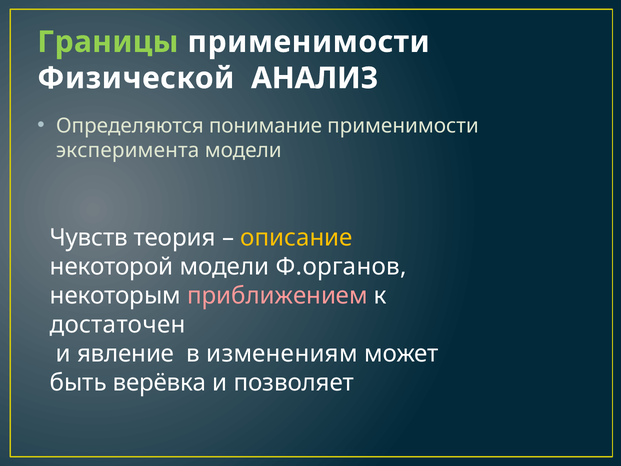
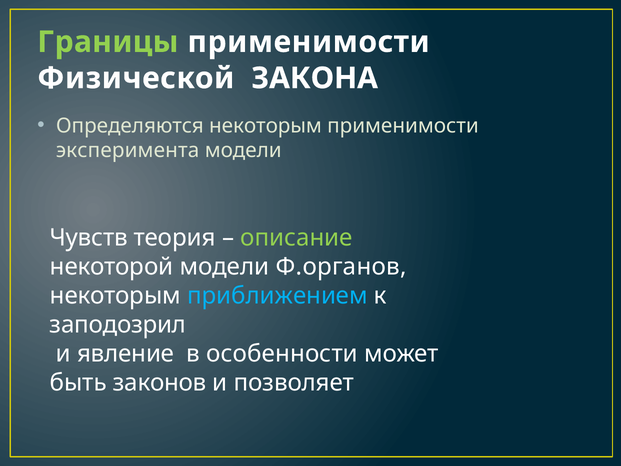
АНАЛИЗ: АНАЛИЗ -> ЗАКОНА
Определяются понимание: понимание -> некоторым
описание colour: yellow -> light green
приближением colour: pink -> light blue
достаточен: достаточен -> заподозрил
изменениям: изменениям -> особенности
верёвка: верёвка -> законов
